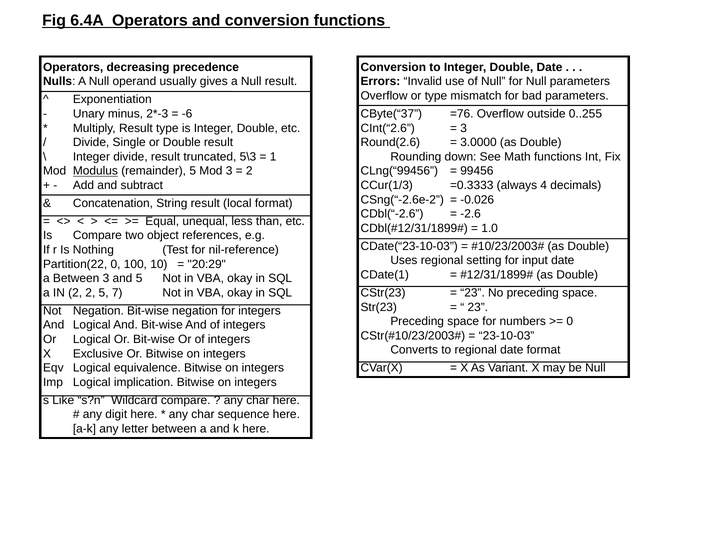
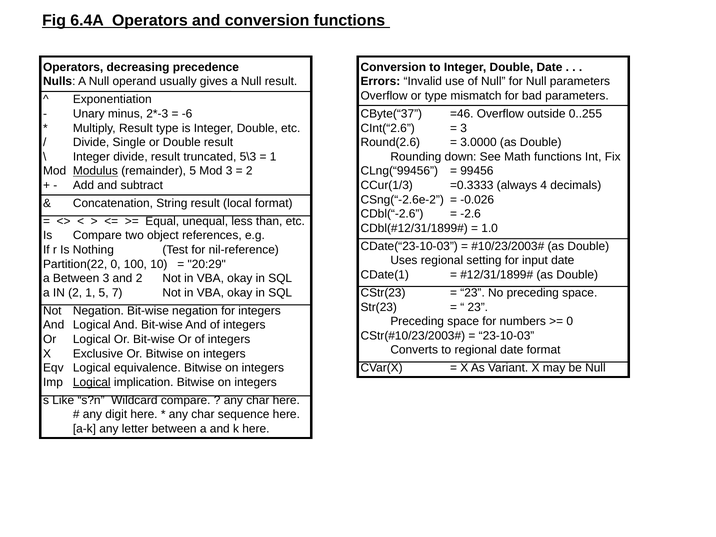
=76: =76 -> =46
and 5: 5 -> 2
2 2: 2 -> 1
Logical at (92, 382) underline: none -> present
